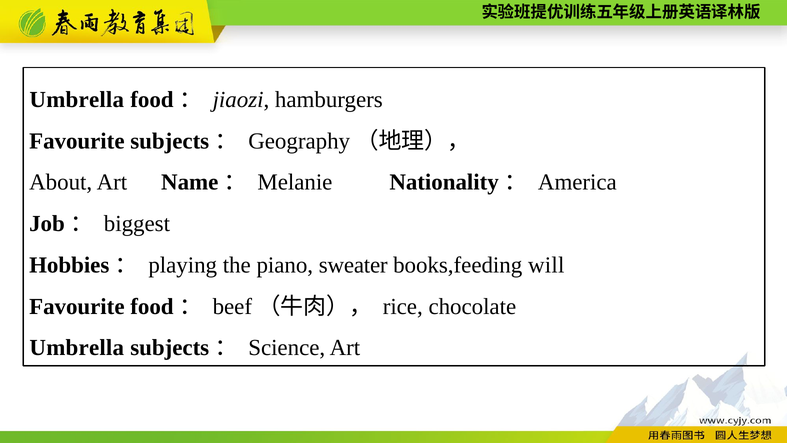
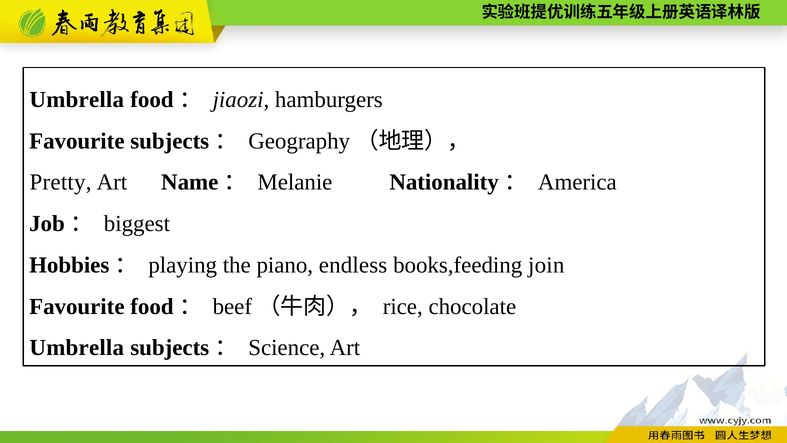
About: About -> Pretty
sweater: sweater -> endless
will: will -> join
